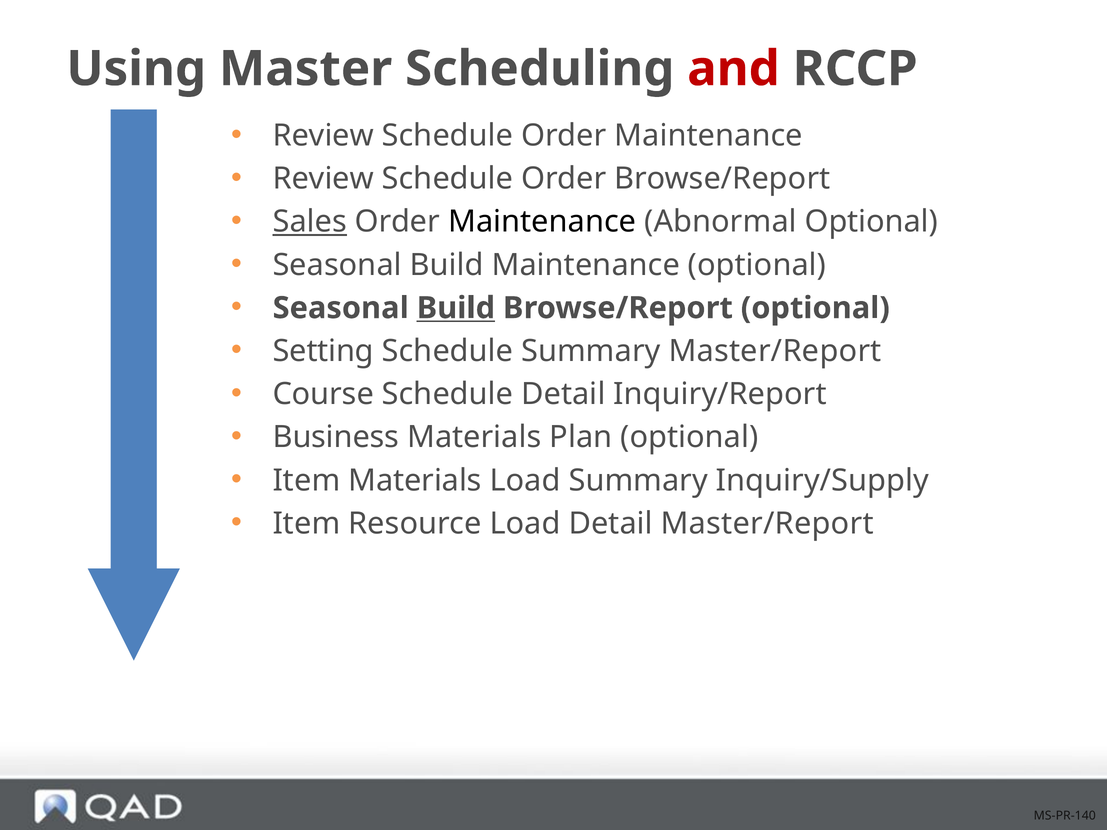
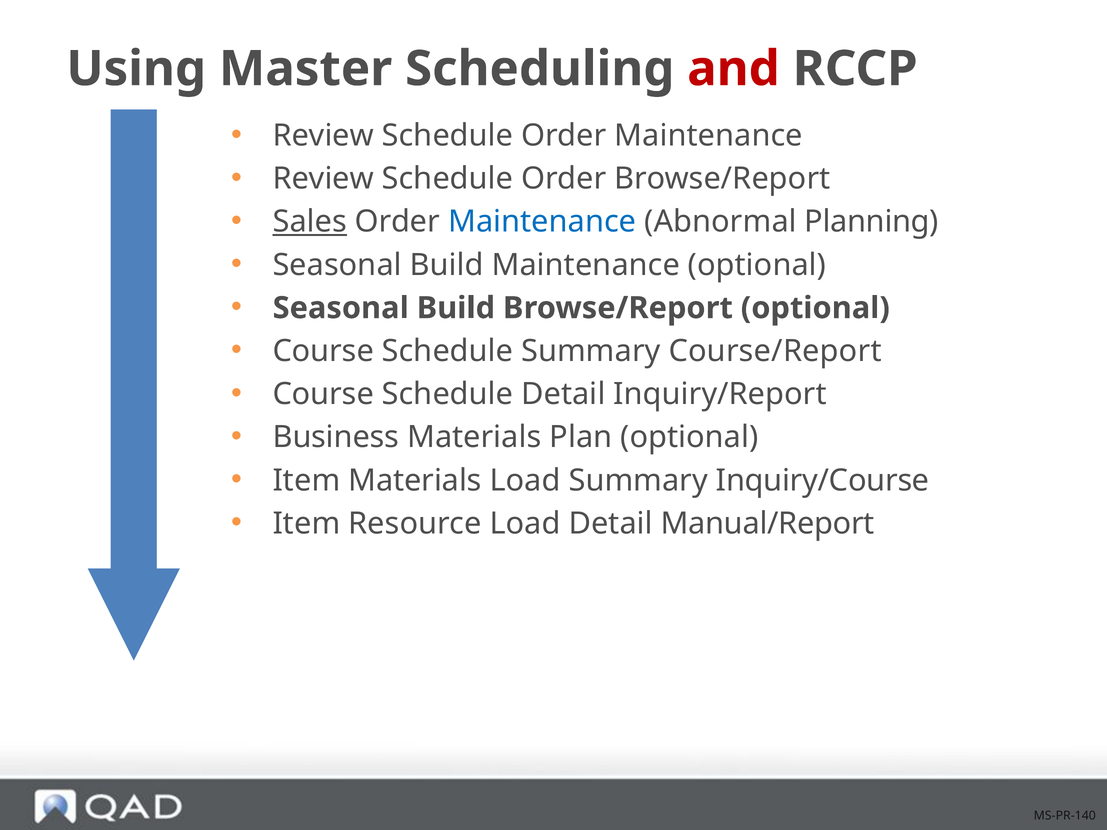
Maintenance at (542, 222) colour: black -> blue
Abnormal Optional: Optional -> Planning
Build at (456, 308) underline: present -> none
Setting at (323, 351): Setting -> Course
Summary Master/Report: Master/Report -> Course/Report
Inquiry/Supply: Inquiry/Supply -> Inquiry/Course
Detail Master/Report: Master/Report -> Manual/Report
